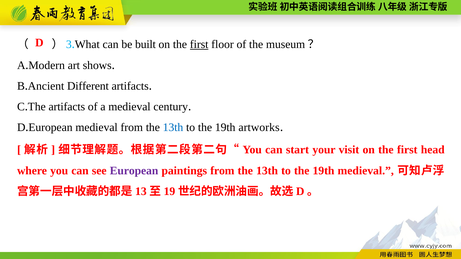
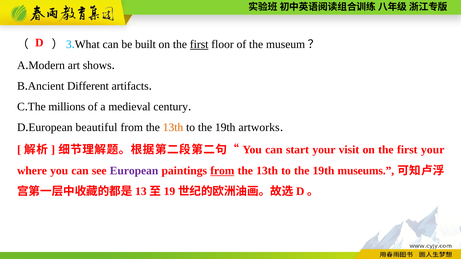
The artifacts: artifacts -> millions
European medieval: medieval -> beautiful
13th at (173, 128) colour: blue -> orange
first head: head -> your
from at (222, 171) underline: none -> present
19th medieval: medieval -> museums
